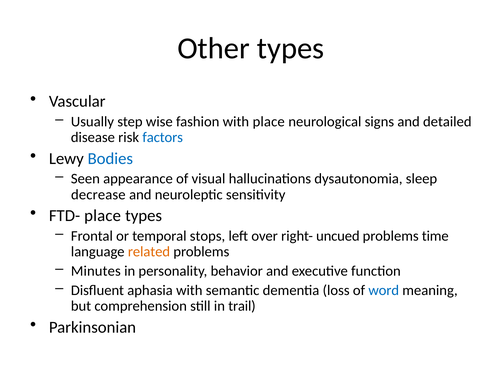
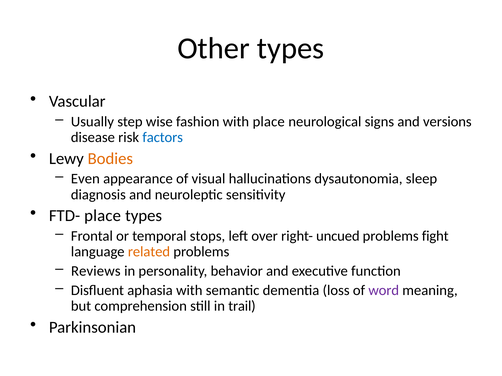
detailed: detailed -> versions
Bodies colour: blue -> orange
Seen: Seen -> Even
decrease: decrease -> diagnosis
time: time -> fight
Minutes: Minutes -> Reviews
word colour: blue -> purple
